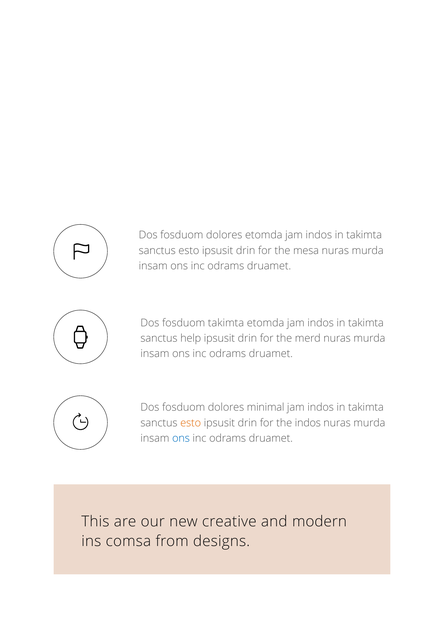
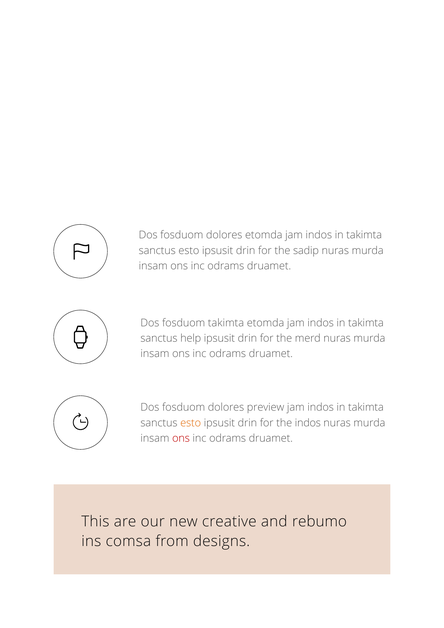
mesa: mesa -> sadip
minimal: minimal -> preview
ons at (181, 438) colour: blue -> red
modern: modern -> rebumo
